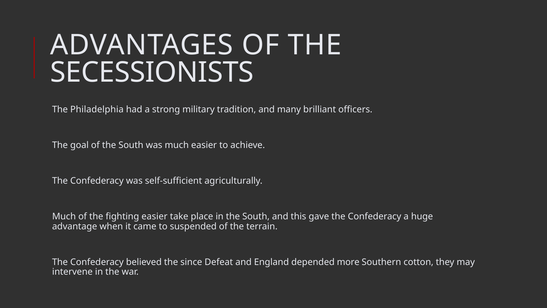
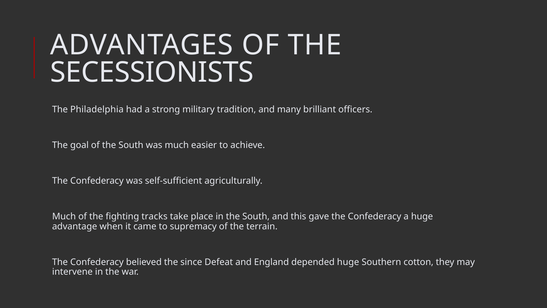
fighting easier: easier -> tracks
suspended: suspended -> supremacy
depended more: more -> huge
